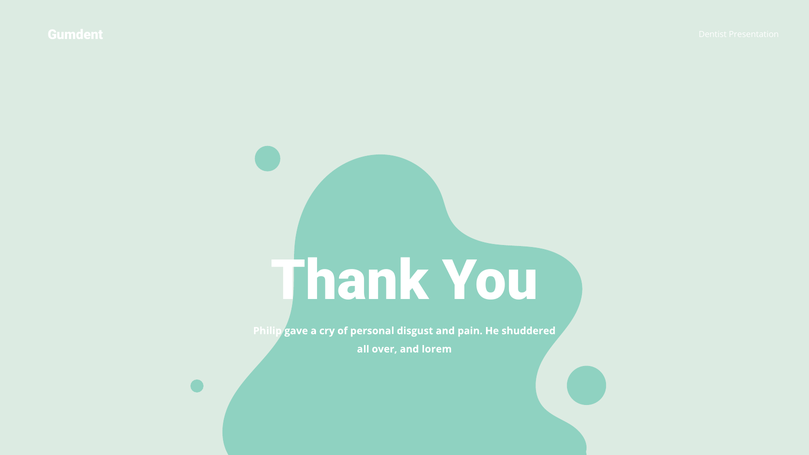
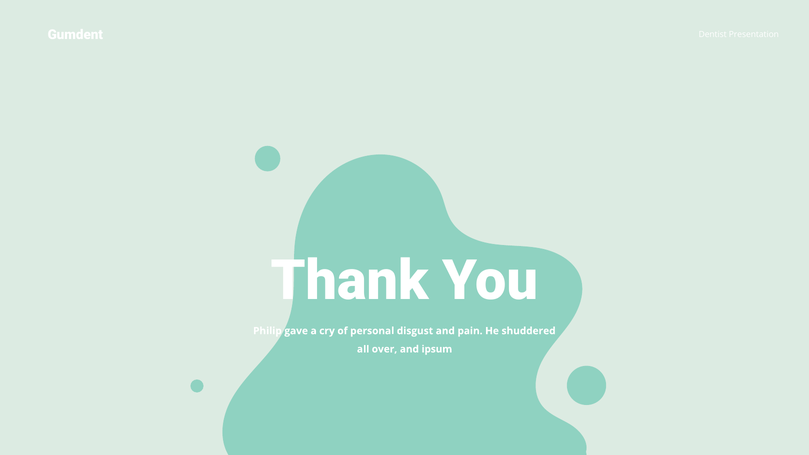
lorem: lorem -> ipsum
